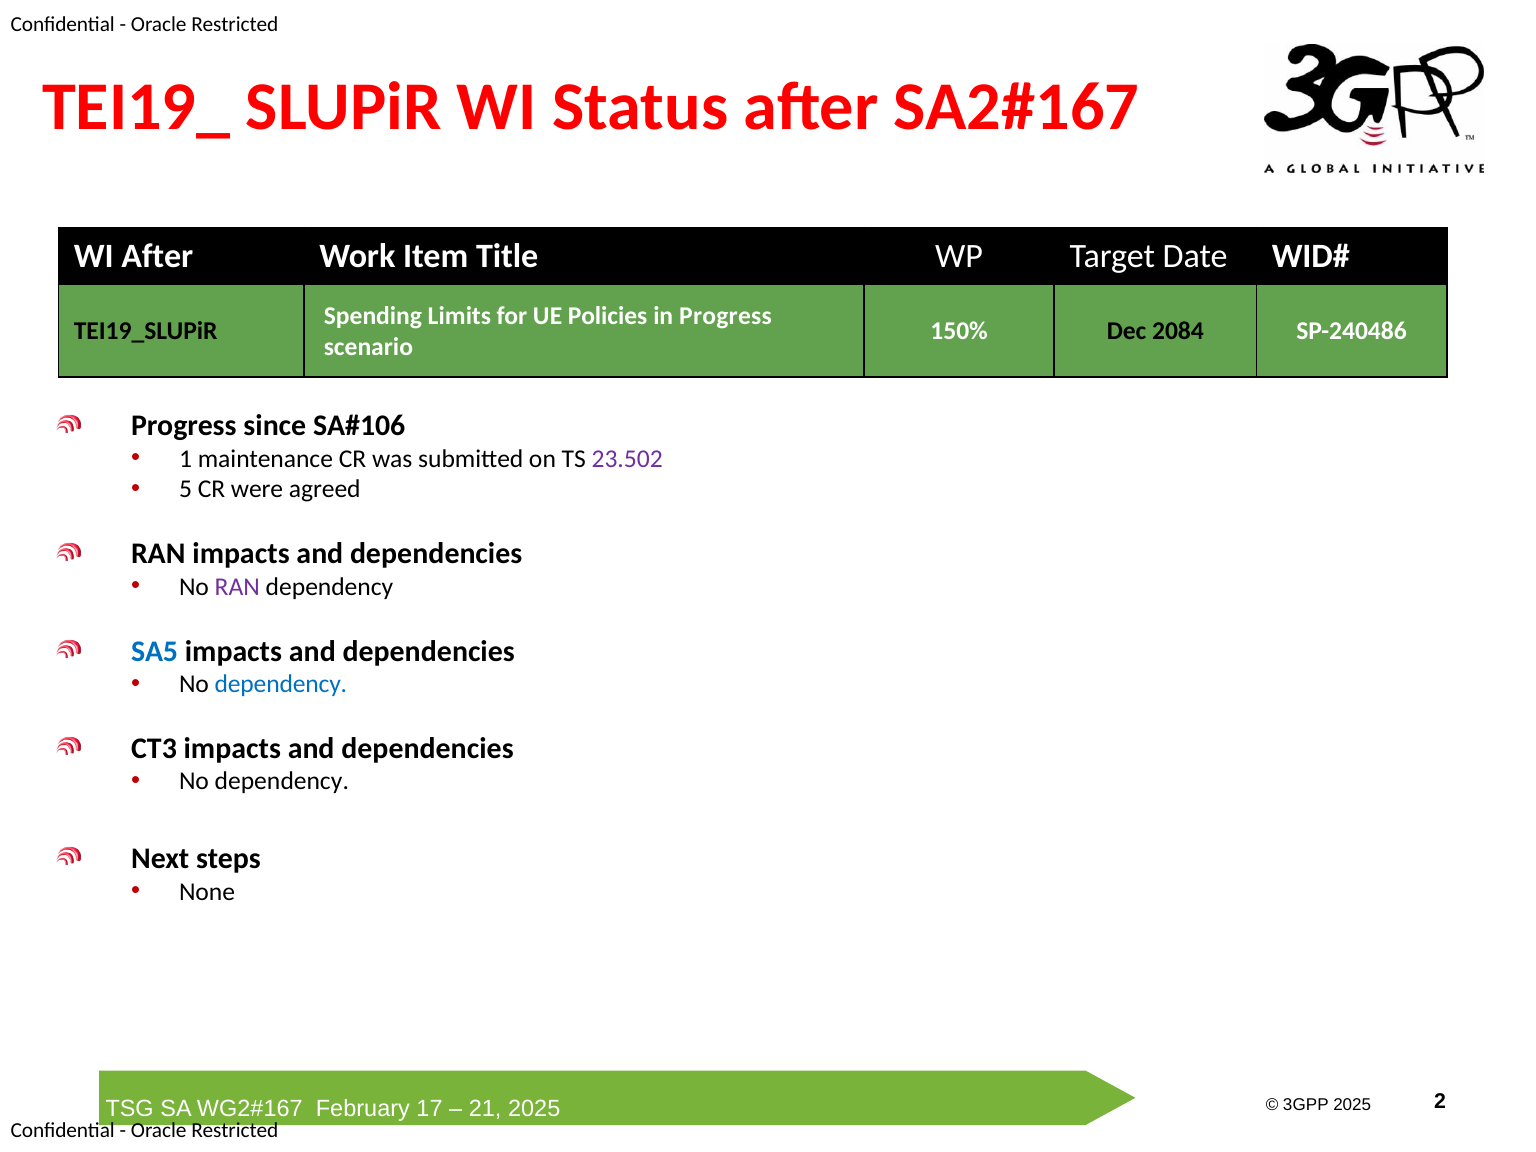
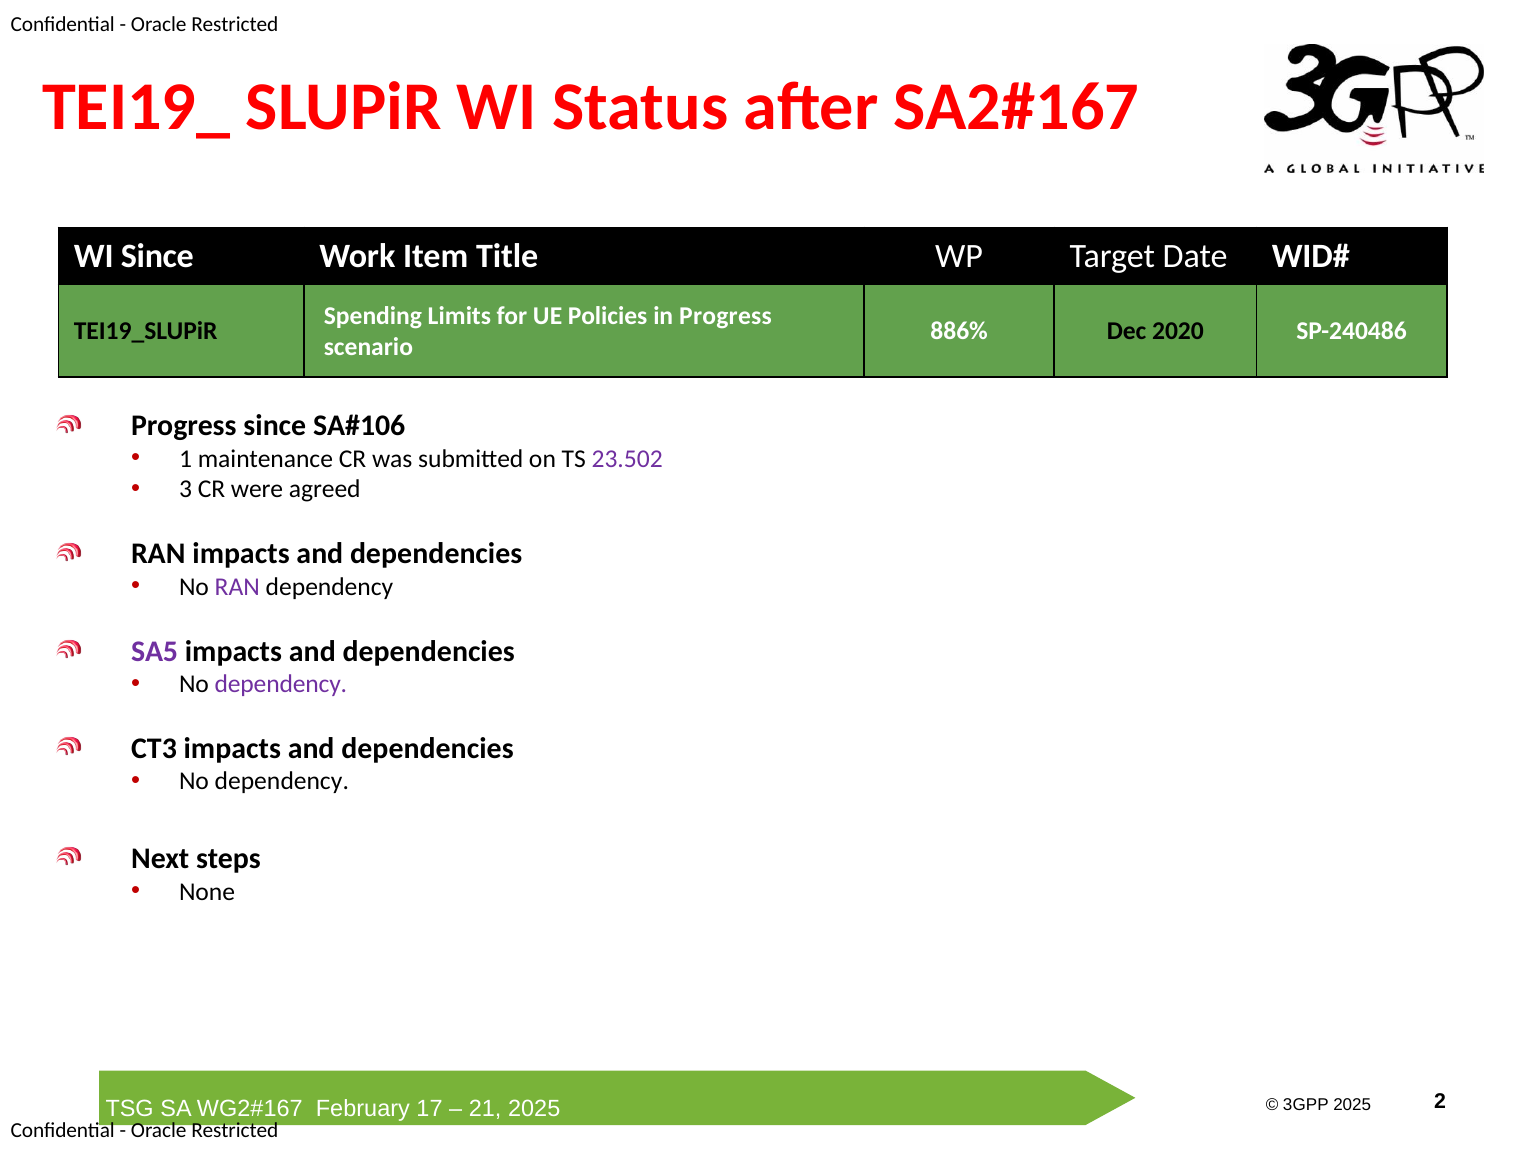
WI After: After -> Since
150%: 150% -> 886%
2084: 2084 -> 2020
5: 5 -> 3
SA5 colour: blue -> purple
dependency at (281, 684) colour: blue -> purple
